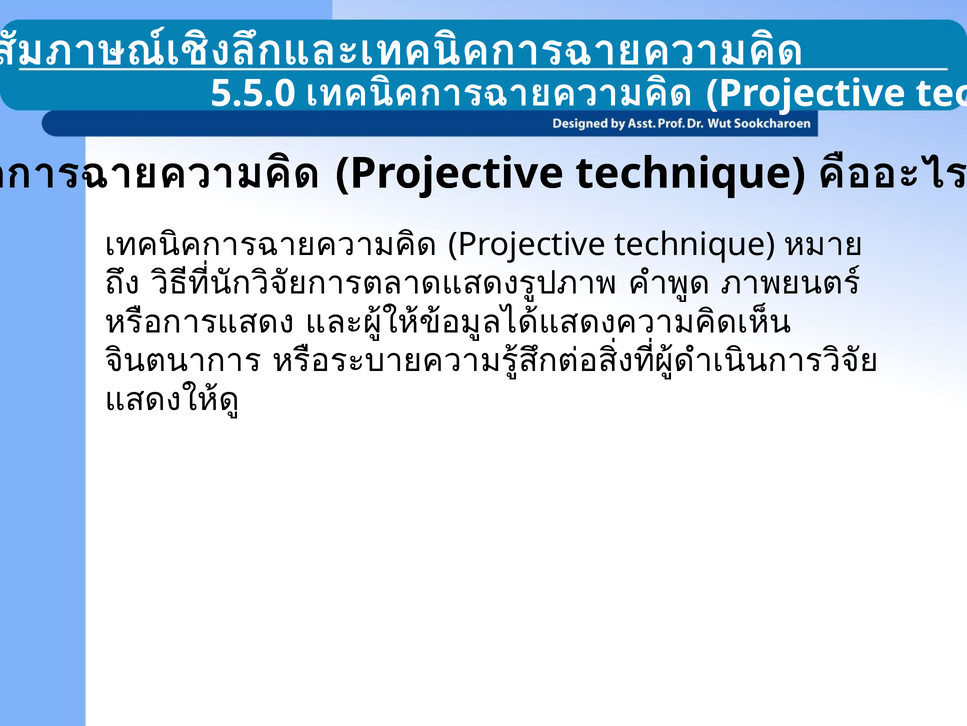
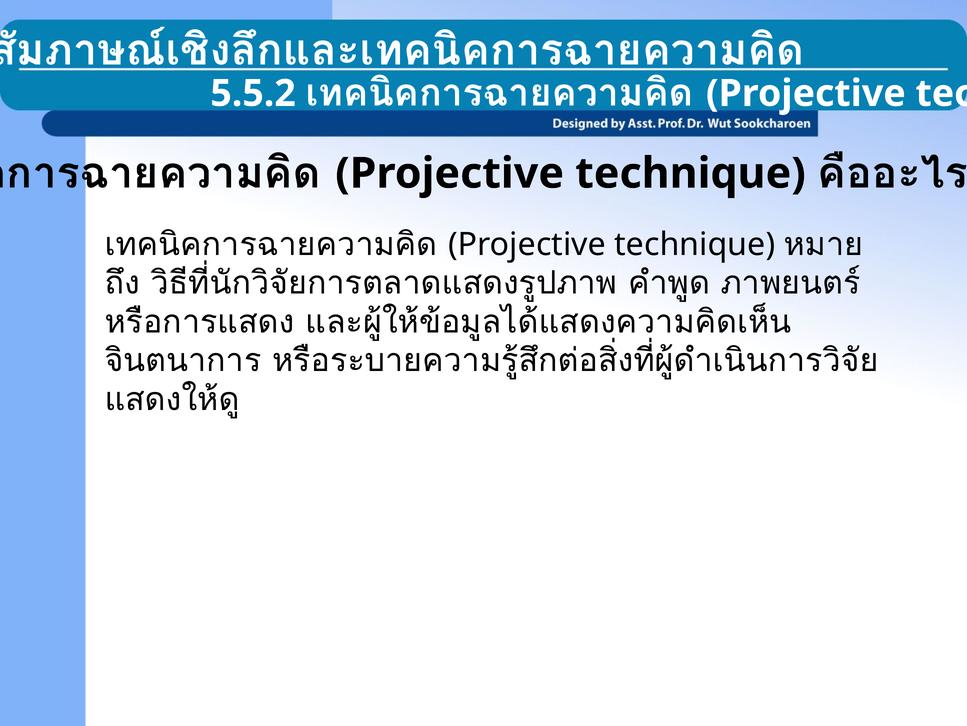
5.5.0: 5.5.0 -> 5.5.2
